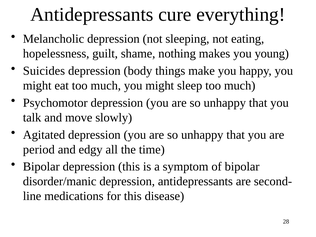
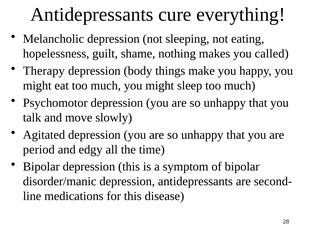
young: young -> called
Suicides: Suicides -> Therapy
